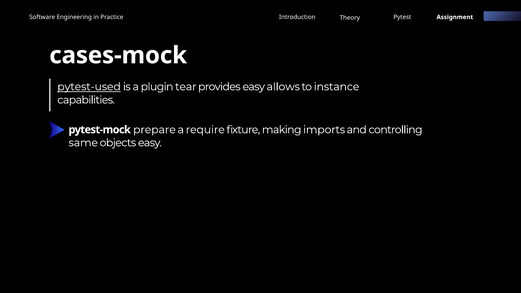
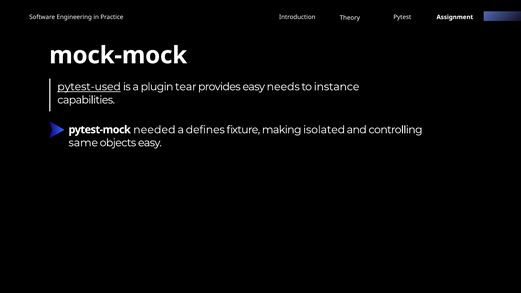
cases-mock: cases-mock -> mock-mock
allows: allows -> needs
prepare: prepare -> needed
require: require -> defines
imports: imports -> isolated
